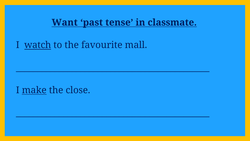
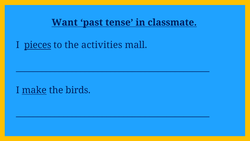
watch: watch -> pieces
favourite: favourite -> activities
close: close -> birds
